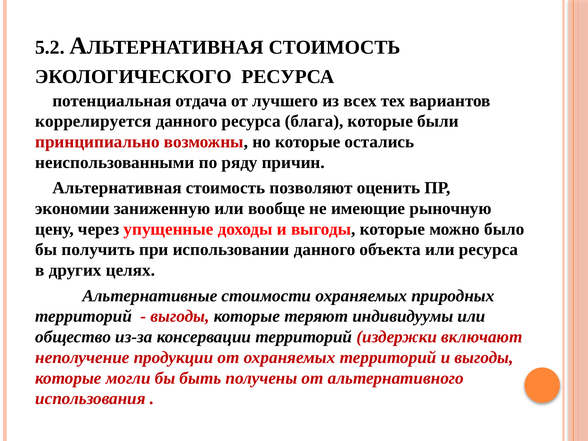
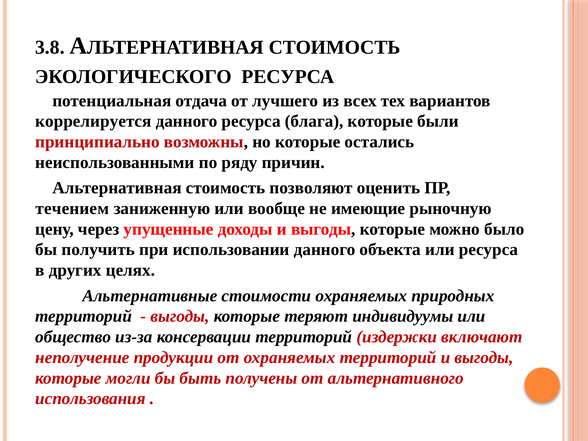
5.2: 5.2 -> 3.8
экономии: экономии -> течением
